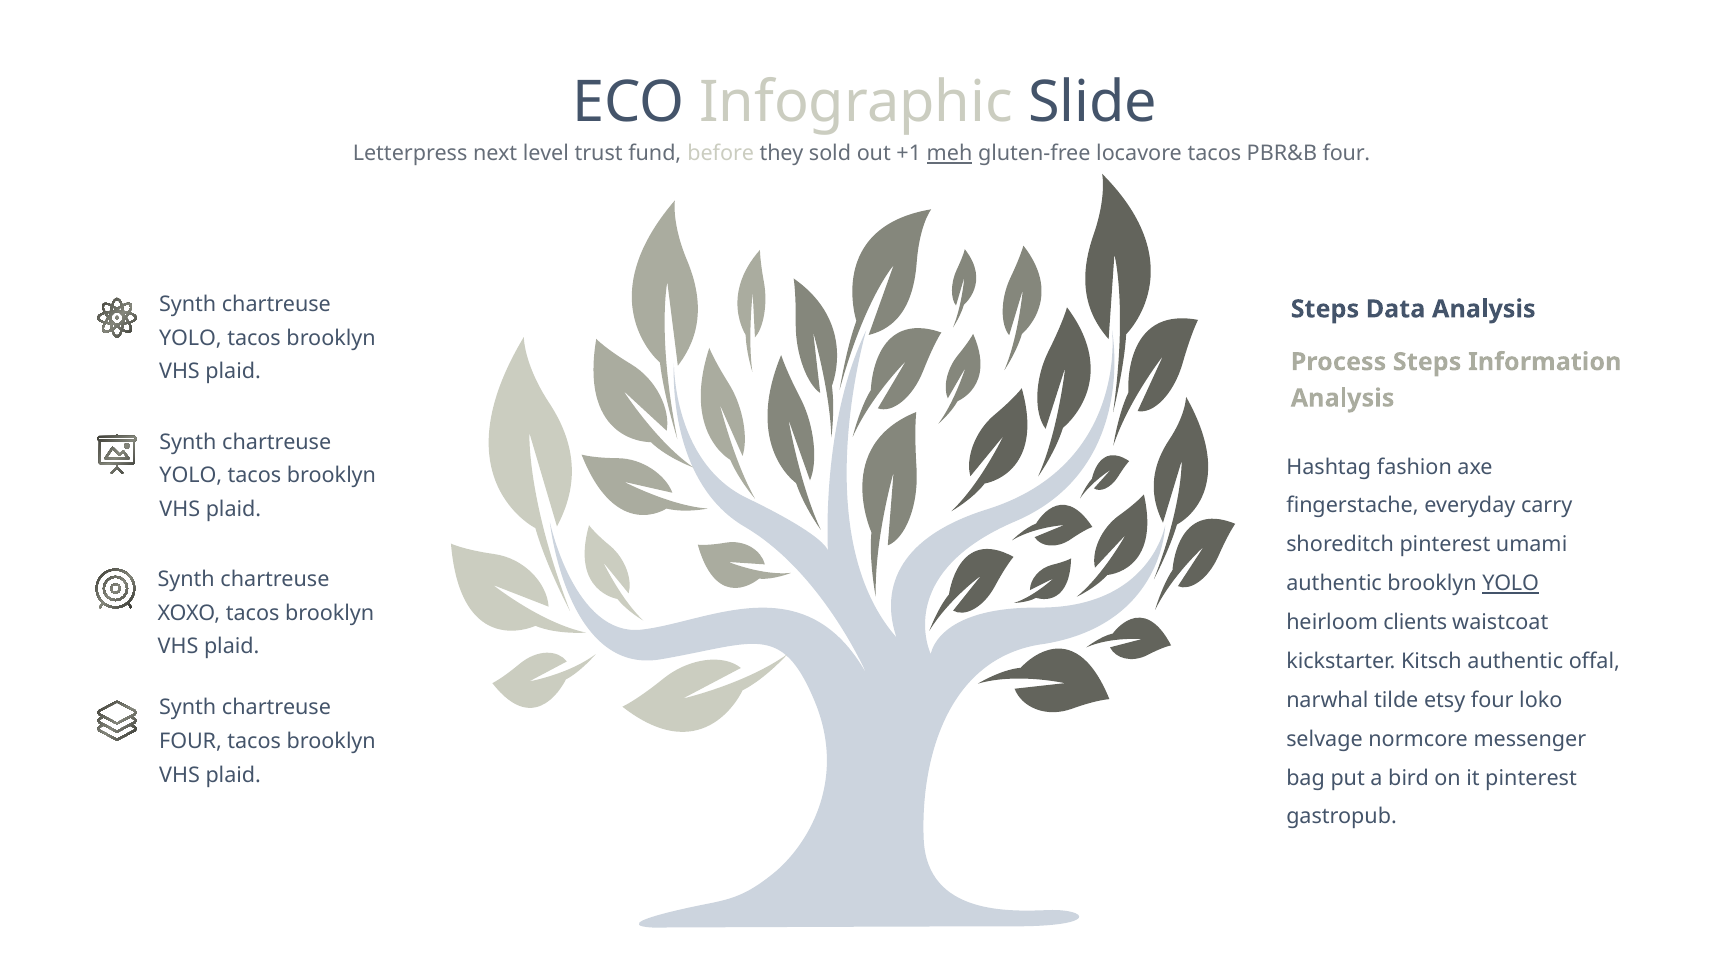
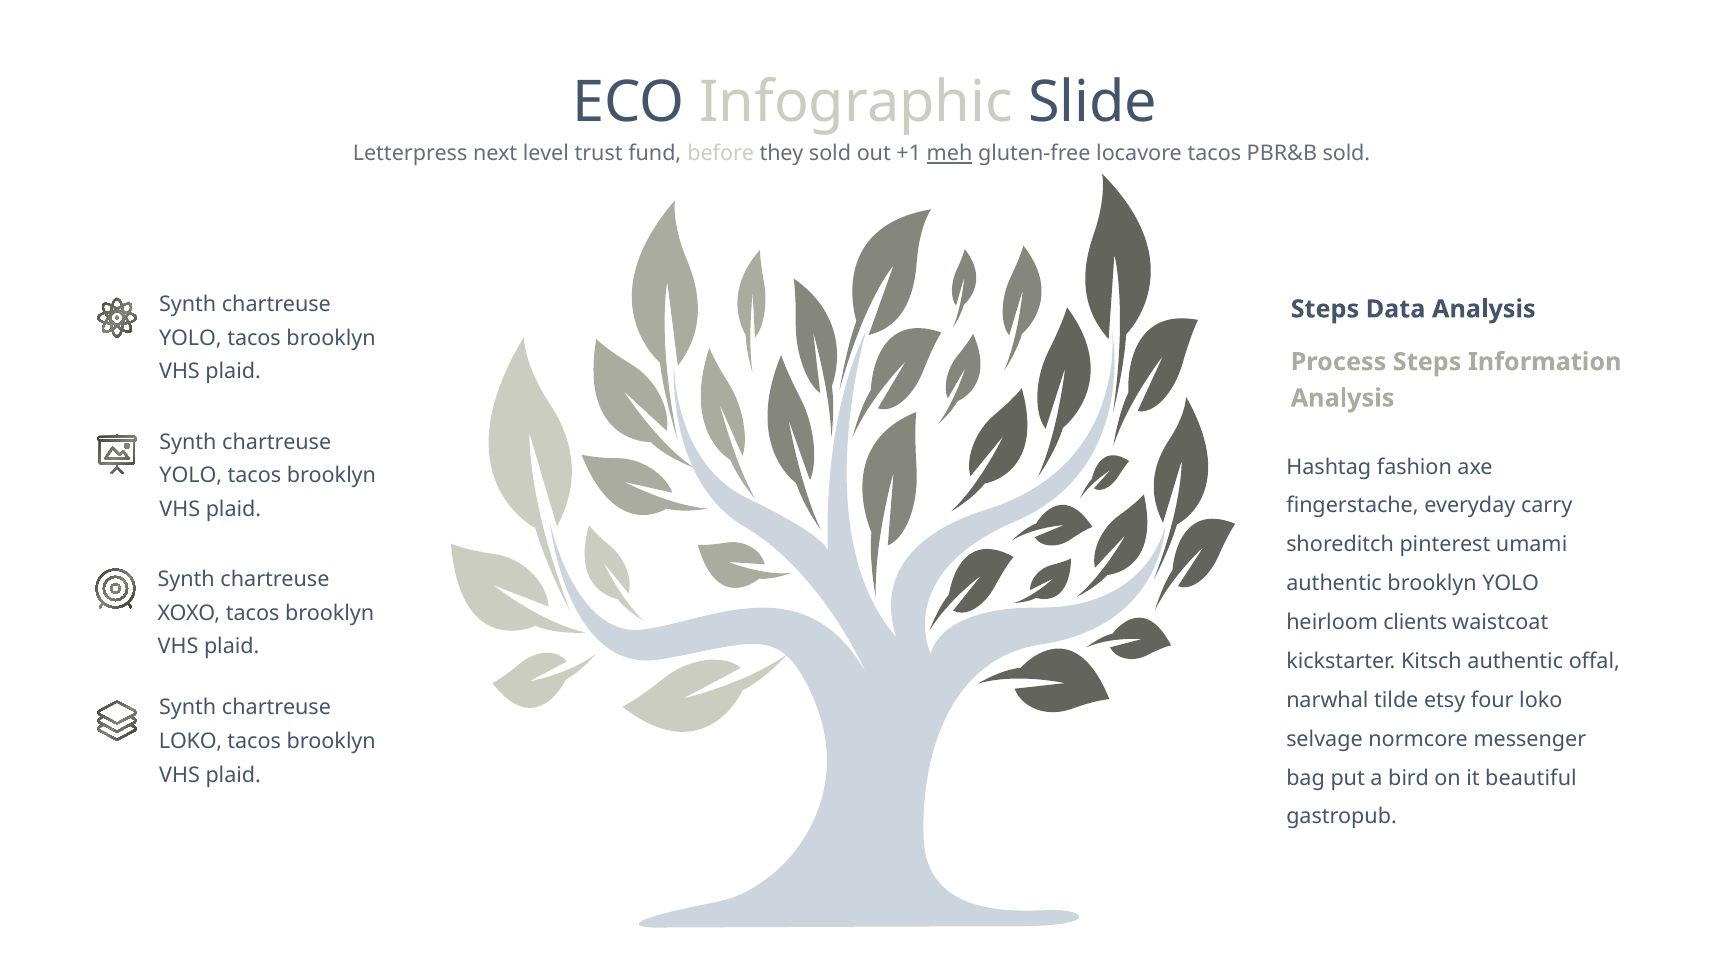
PBR&B four: four -> sold
YOLO at (1511, 584) underline: present -> none
FOUR at (191, 742): FOUR -> LOKO
it pinterest: pinterest -> beautiful
